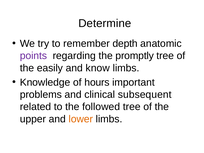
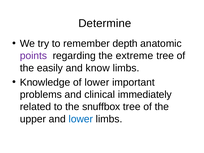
promptly: promptly -> extreme
of hours: hours -> lower
subsequent: subsequent -> immediately
followed: followed -> snuffbox
lower at (81, 119) colour: orange -> blue
